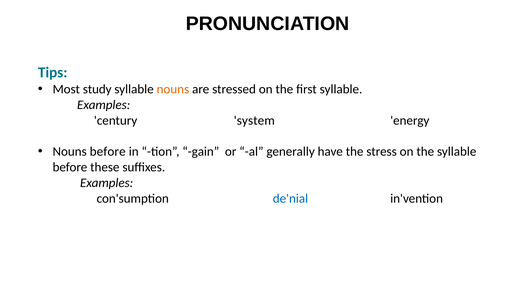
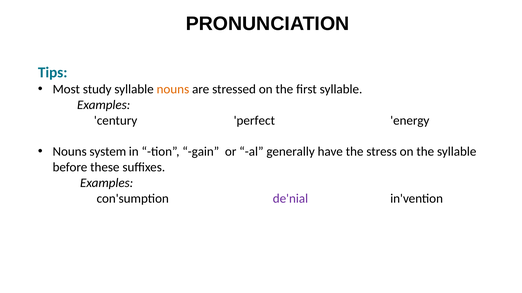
system: system -> perfect
Nouns before: before -> system
de'nial colour: blue -> purple
